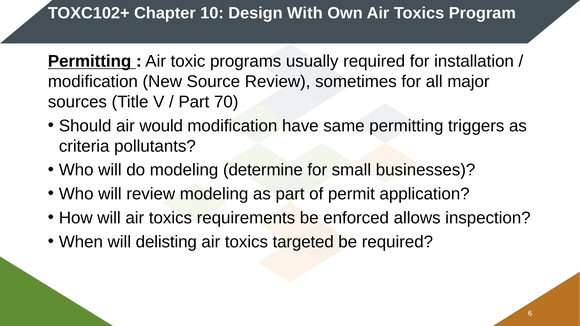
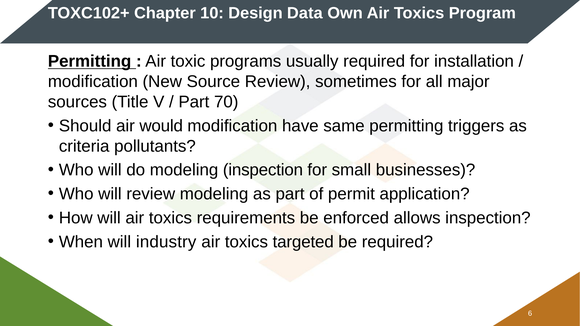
With: With -> Data
modeling determine: determine -> inspection
delisting: delisting -> industry
